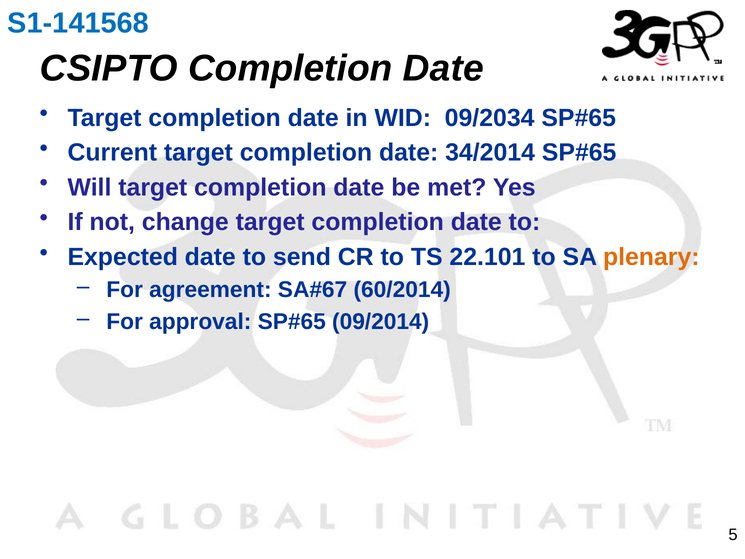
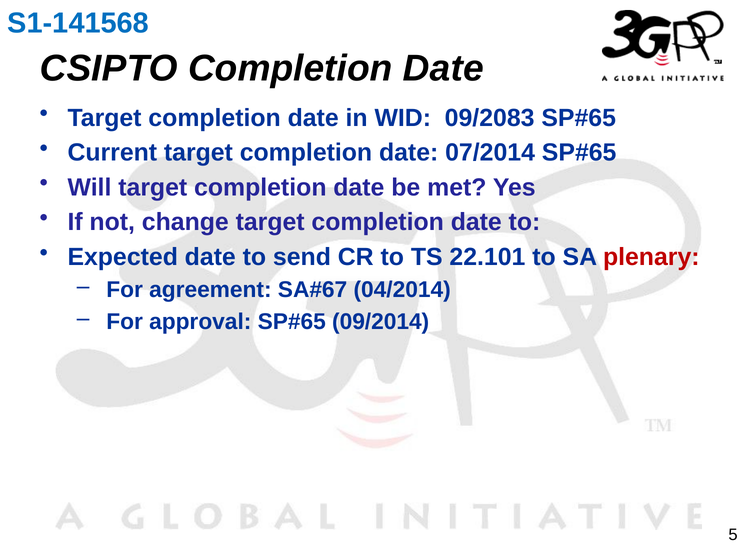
09/2034: 09/2034 -> 09/2083
34/2014: 34/2014 -> 07/2014
plenary colour: orange -> red
60/2014: 60/2014 -> 04/2014
